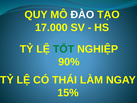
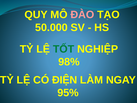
ĐÀO colour: white -> pink
17.000: 17.000 -> 50.000
90%: 90% -> 98%
THÁI: THÁI -> ĐIỆN
15%: 15% -> 95%
